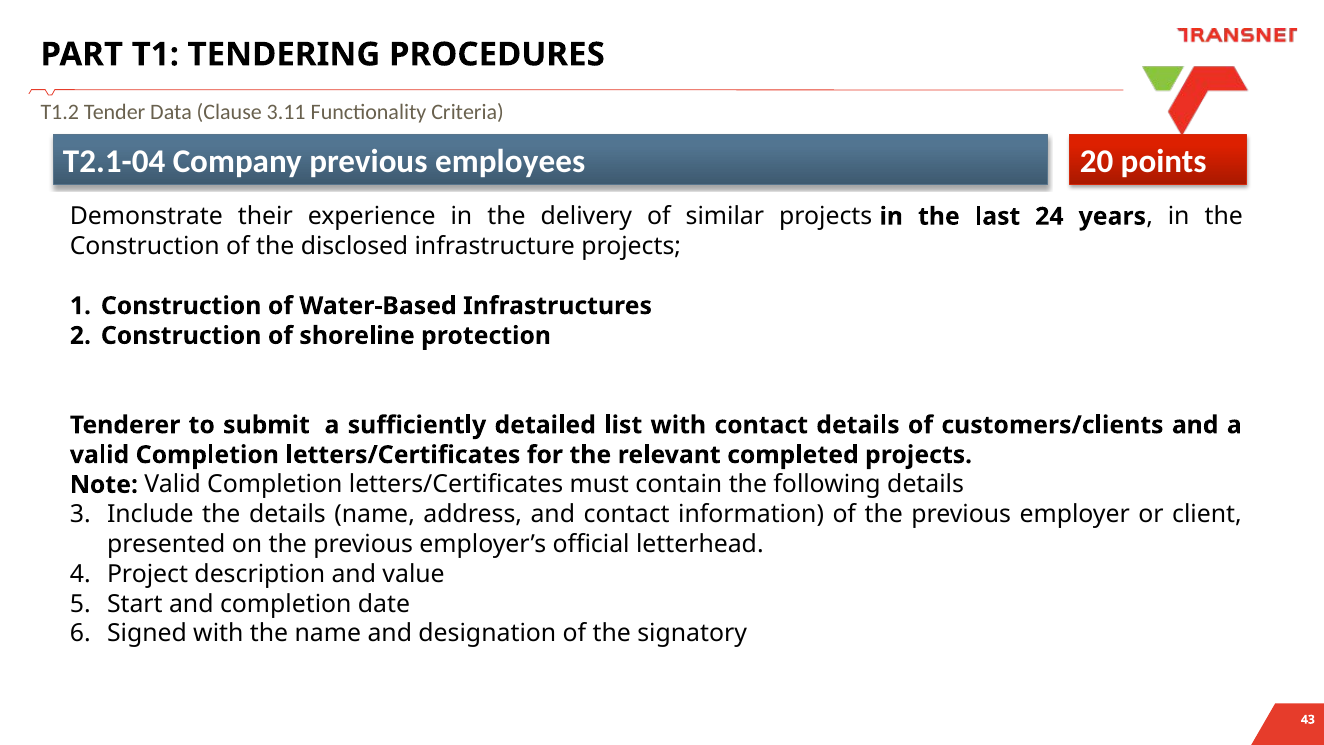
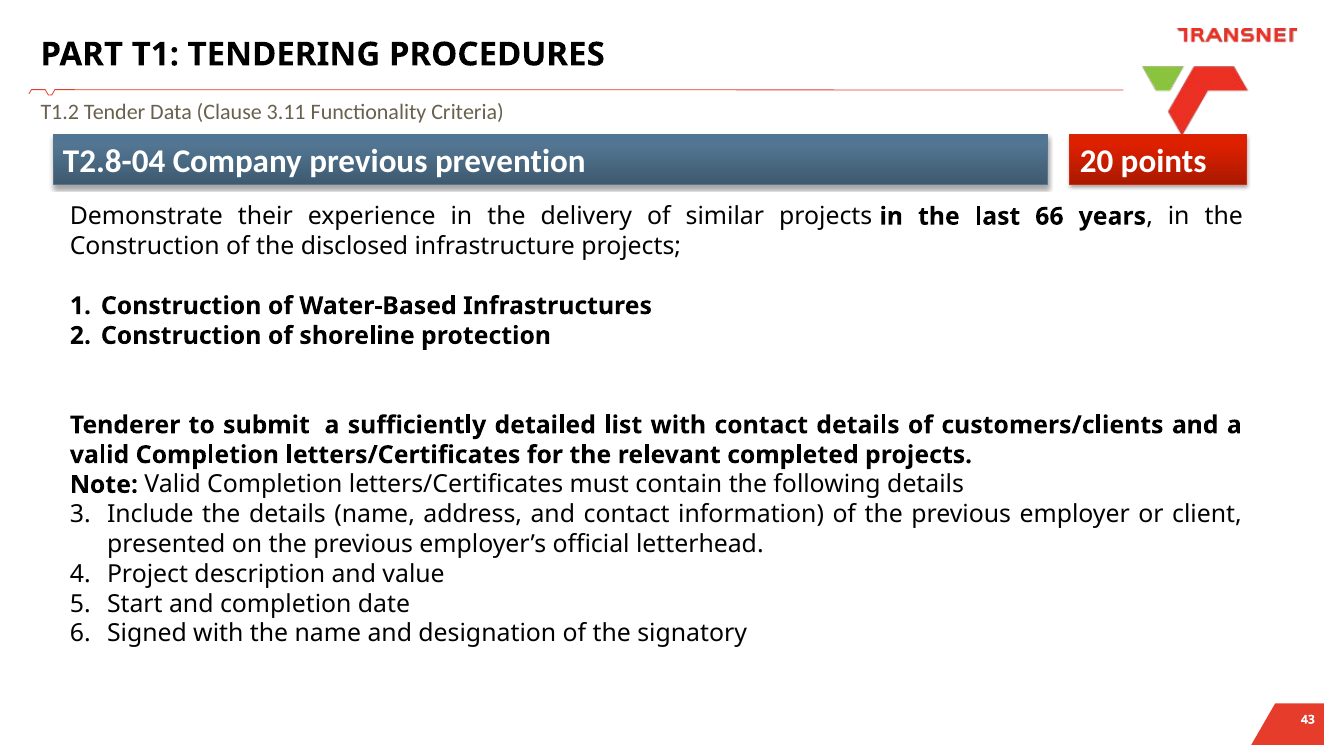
T2.1-04: T2.1-04 -> T2.8-04
employees: employees -> prevention
24: 24 -> 66
